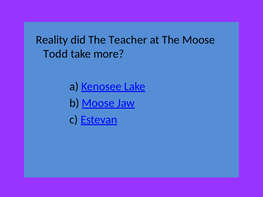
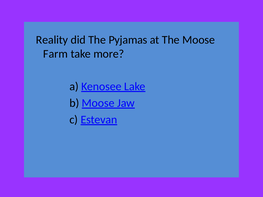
Teacher: Teacher -> Pyjamas
Todd: Todd -> Farm
